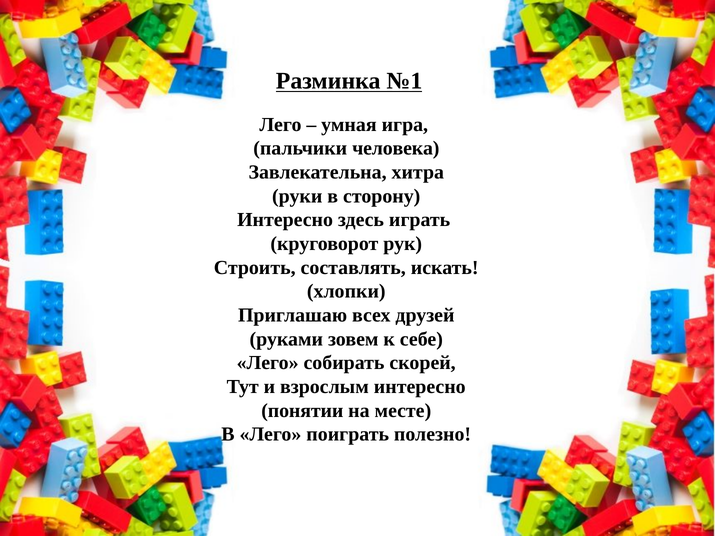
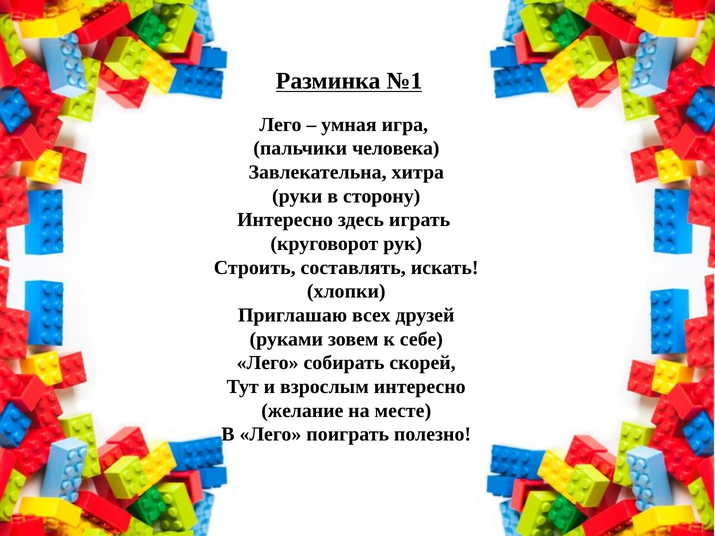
понятии: понятии -> желание
